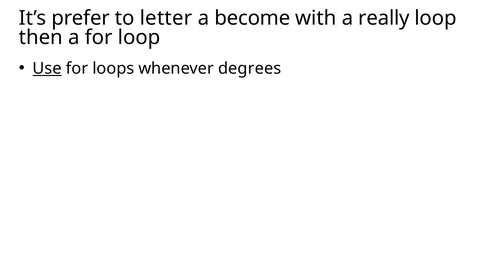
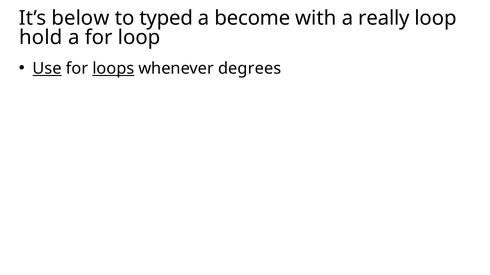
prefer: prefer -> below
letter: letter -> typed
then: then -> hold
loops underline: none -> present
